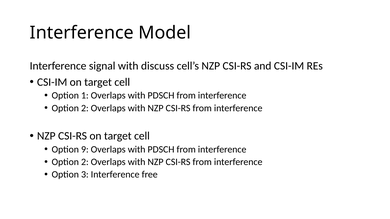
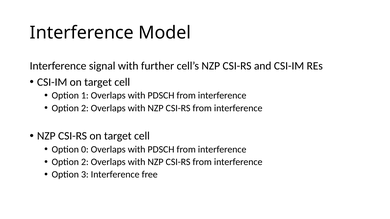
discuss: discuss -> further
9: 9 -> 0
